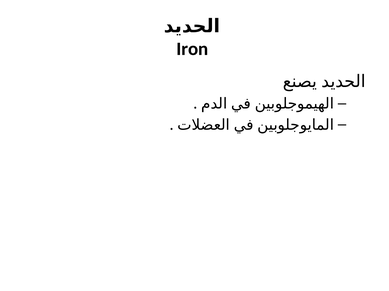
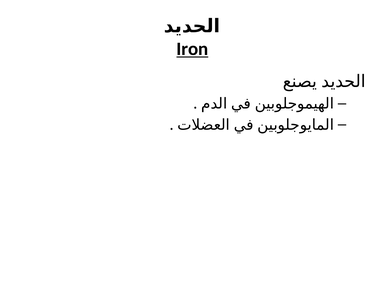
Iron underline: none -> present
